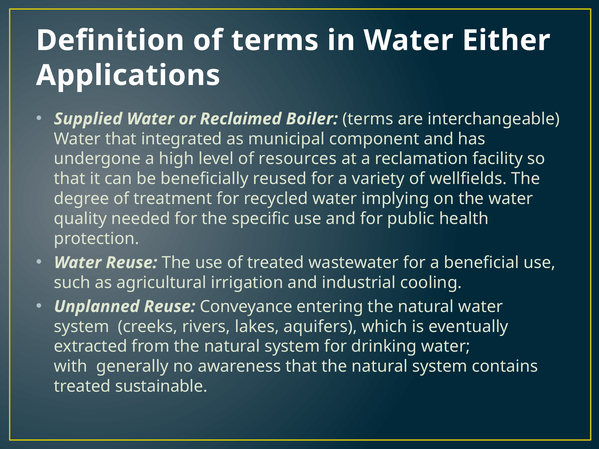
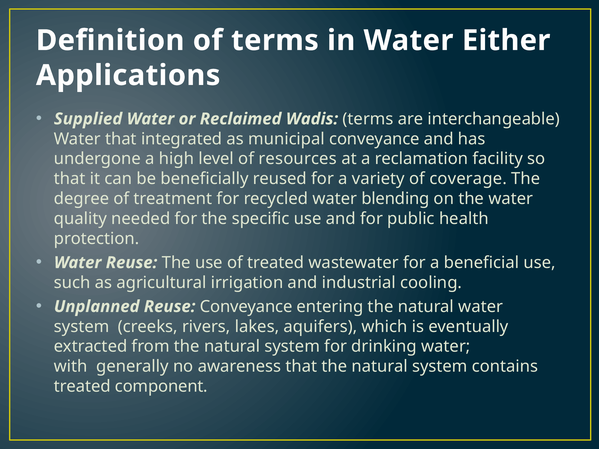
Boiler: Boiler -> Wadis
municipal component: component -> conveyance
wellfields: wellfields -> coverage
implying: implying -> blending
sustainable: sustainable -> component
